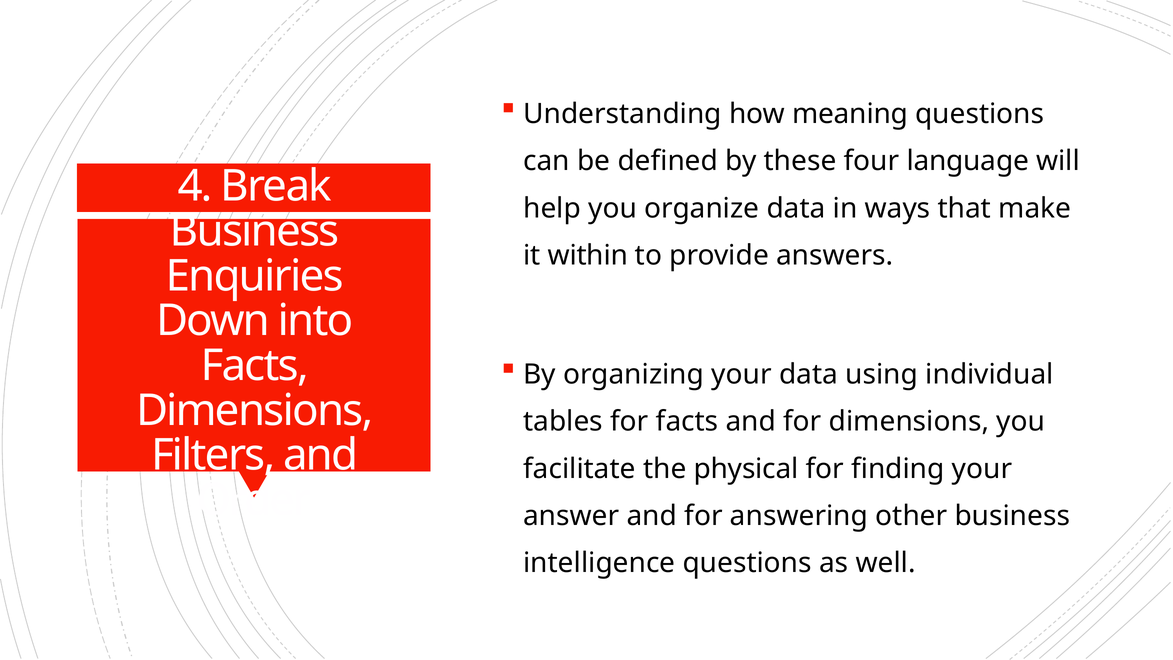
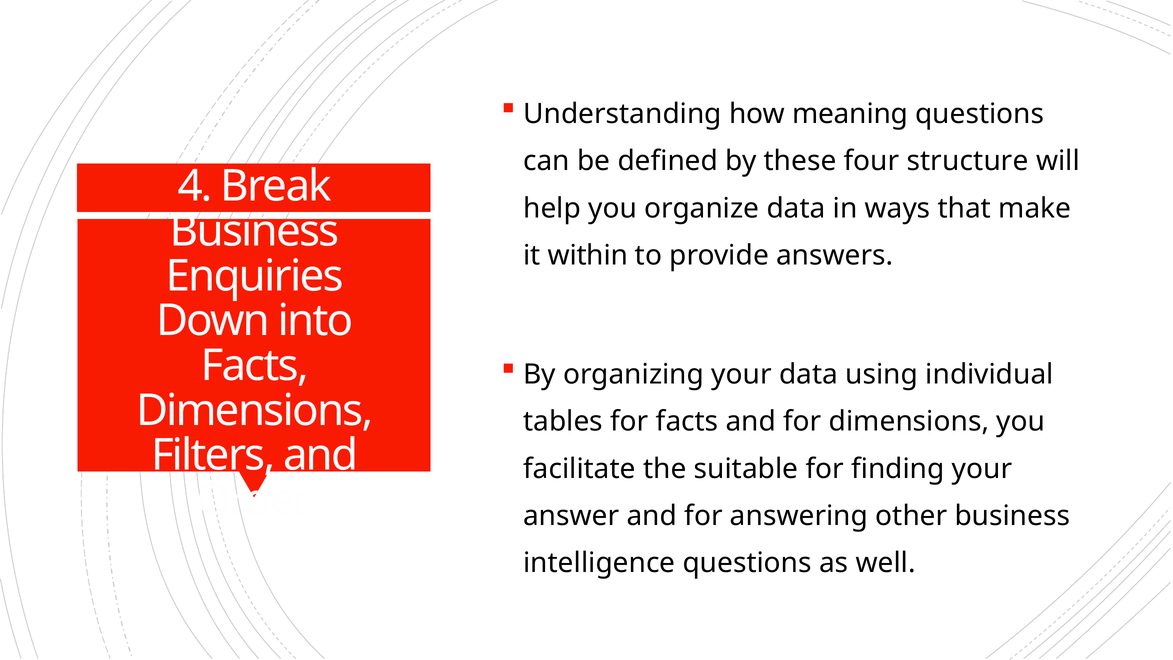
language: language -> structure
physical: physical -> suitable
